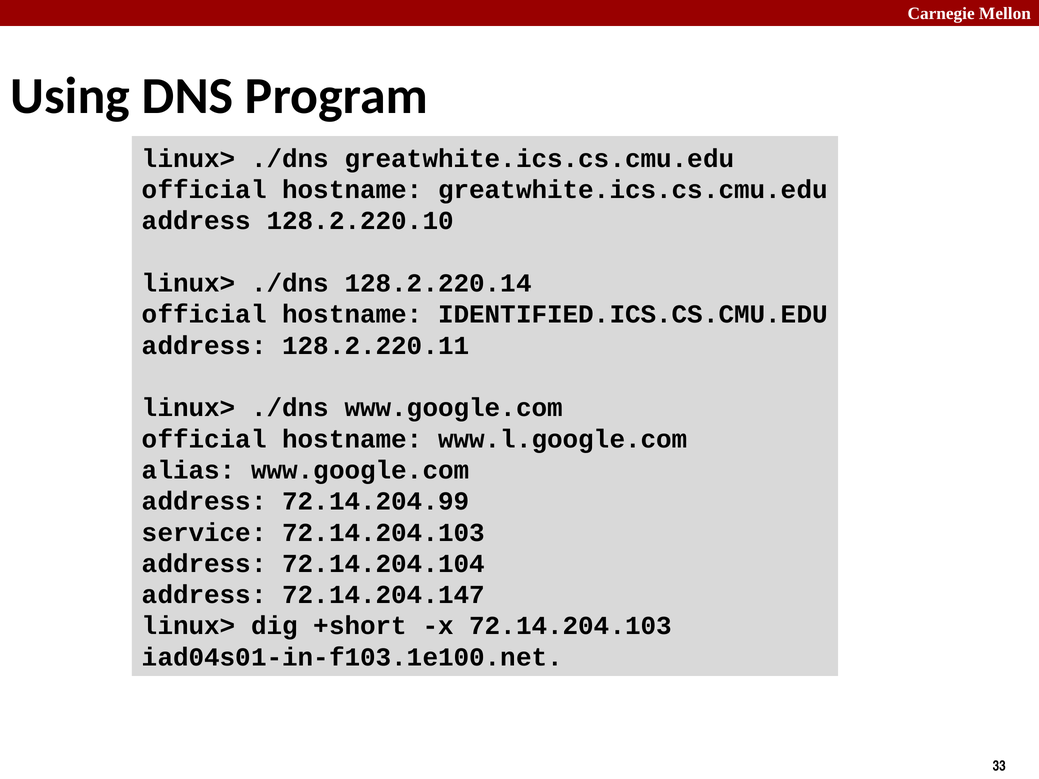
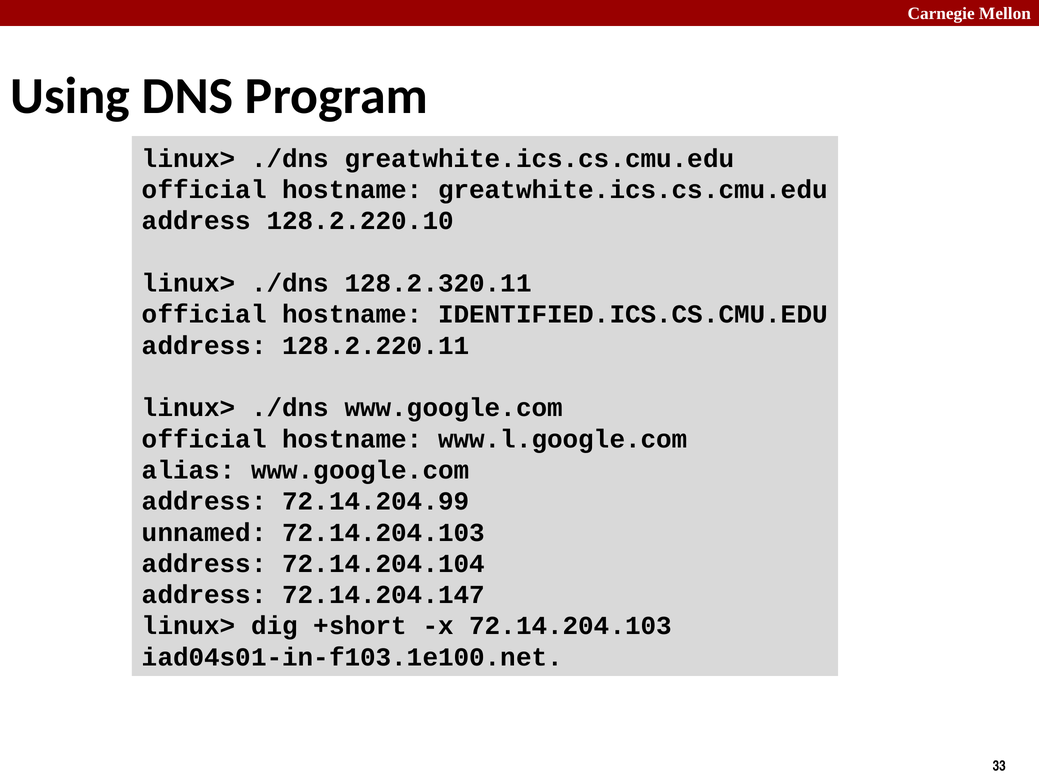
128.2.220.14: 128.2.220.14 -> 128.2.320.11
service: service -> unnamed
